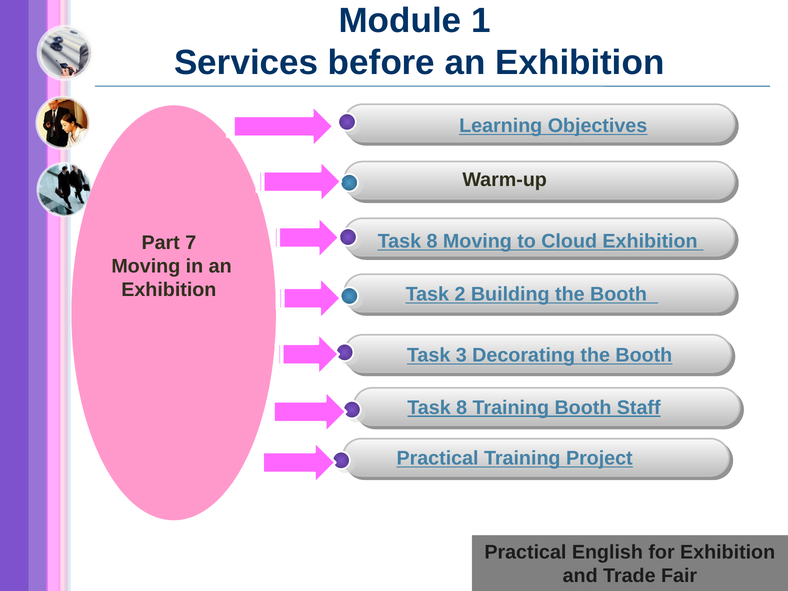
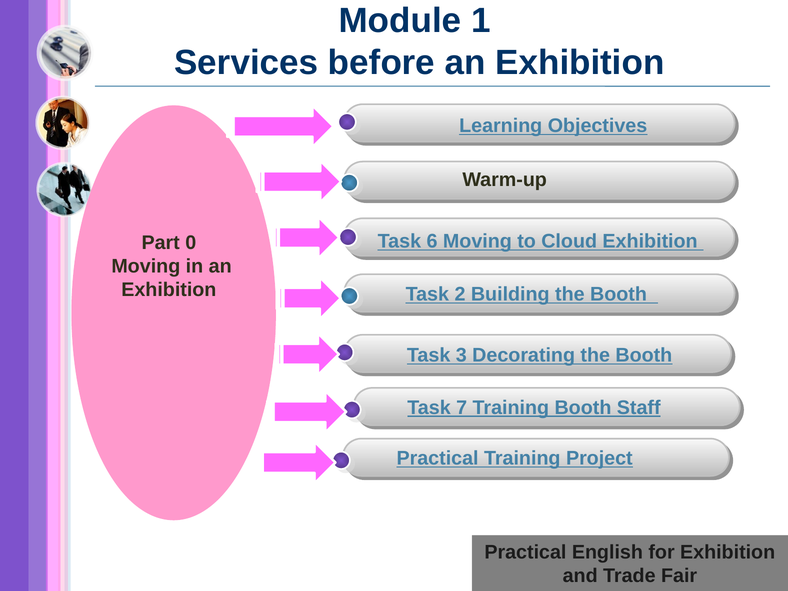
8 at (432, 241): 8 -> 6
7: 7 -> 0
8 at (462, 408): 8 -> 7
